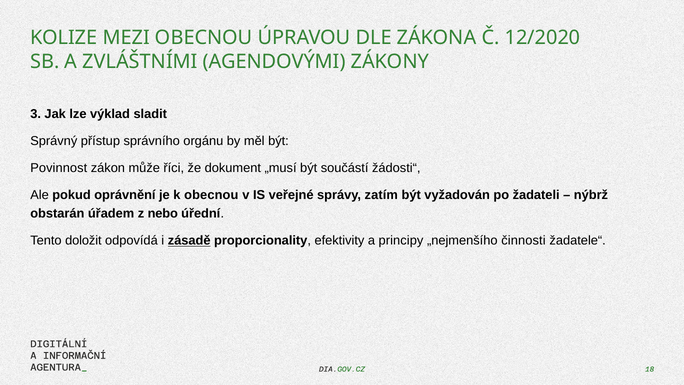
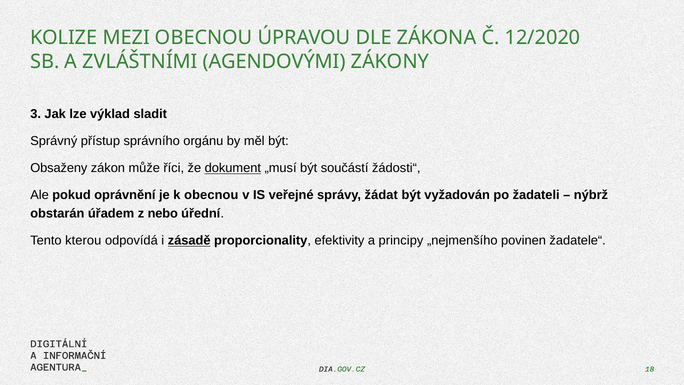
Povinnost: Povinnost -> Obsaženy
dokument underline: none -> present
zatím: zatím -> žádat
doložit: doložit -> kterou
činnosti: činnosti -> povinen
